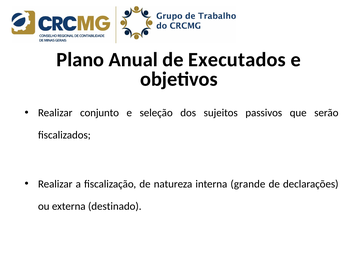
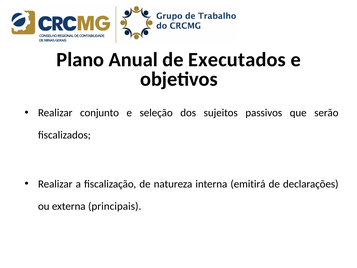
grande: grande -> emitirá
destinado: destinado -> principais
